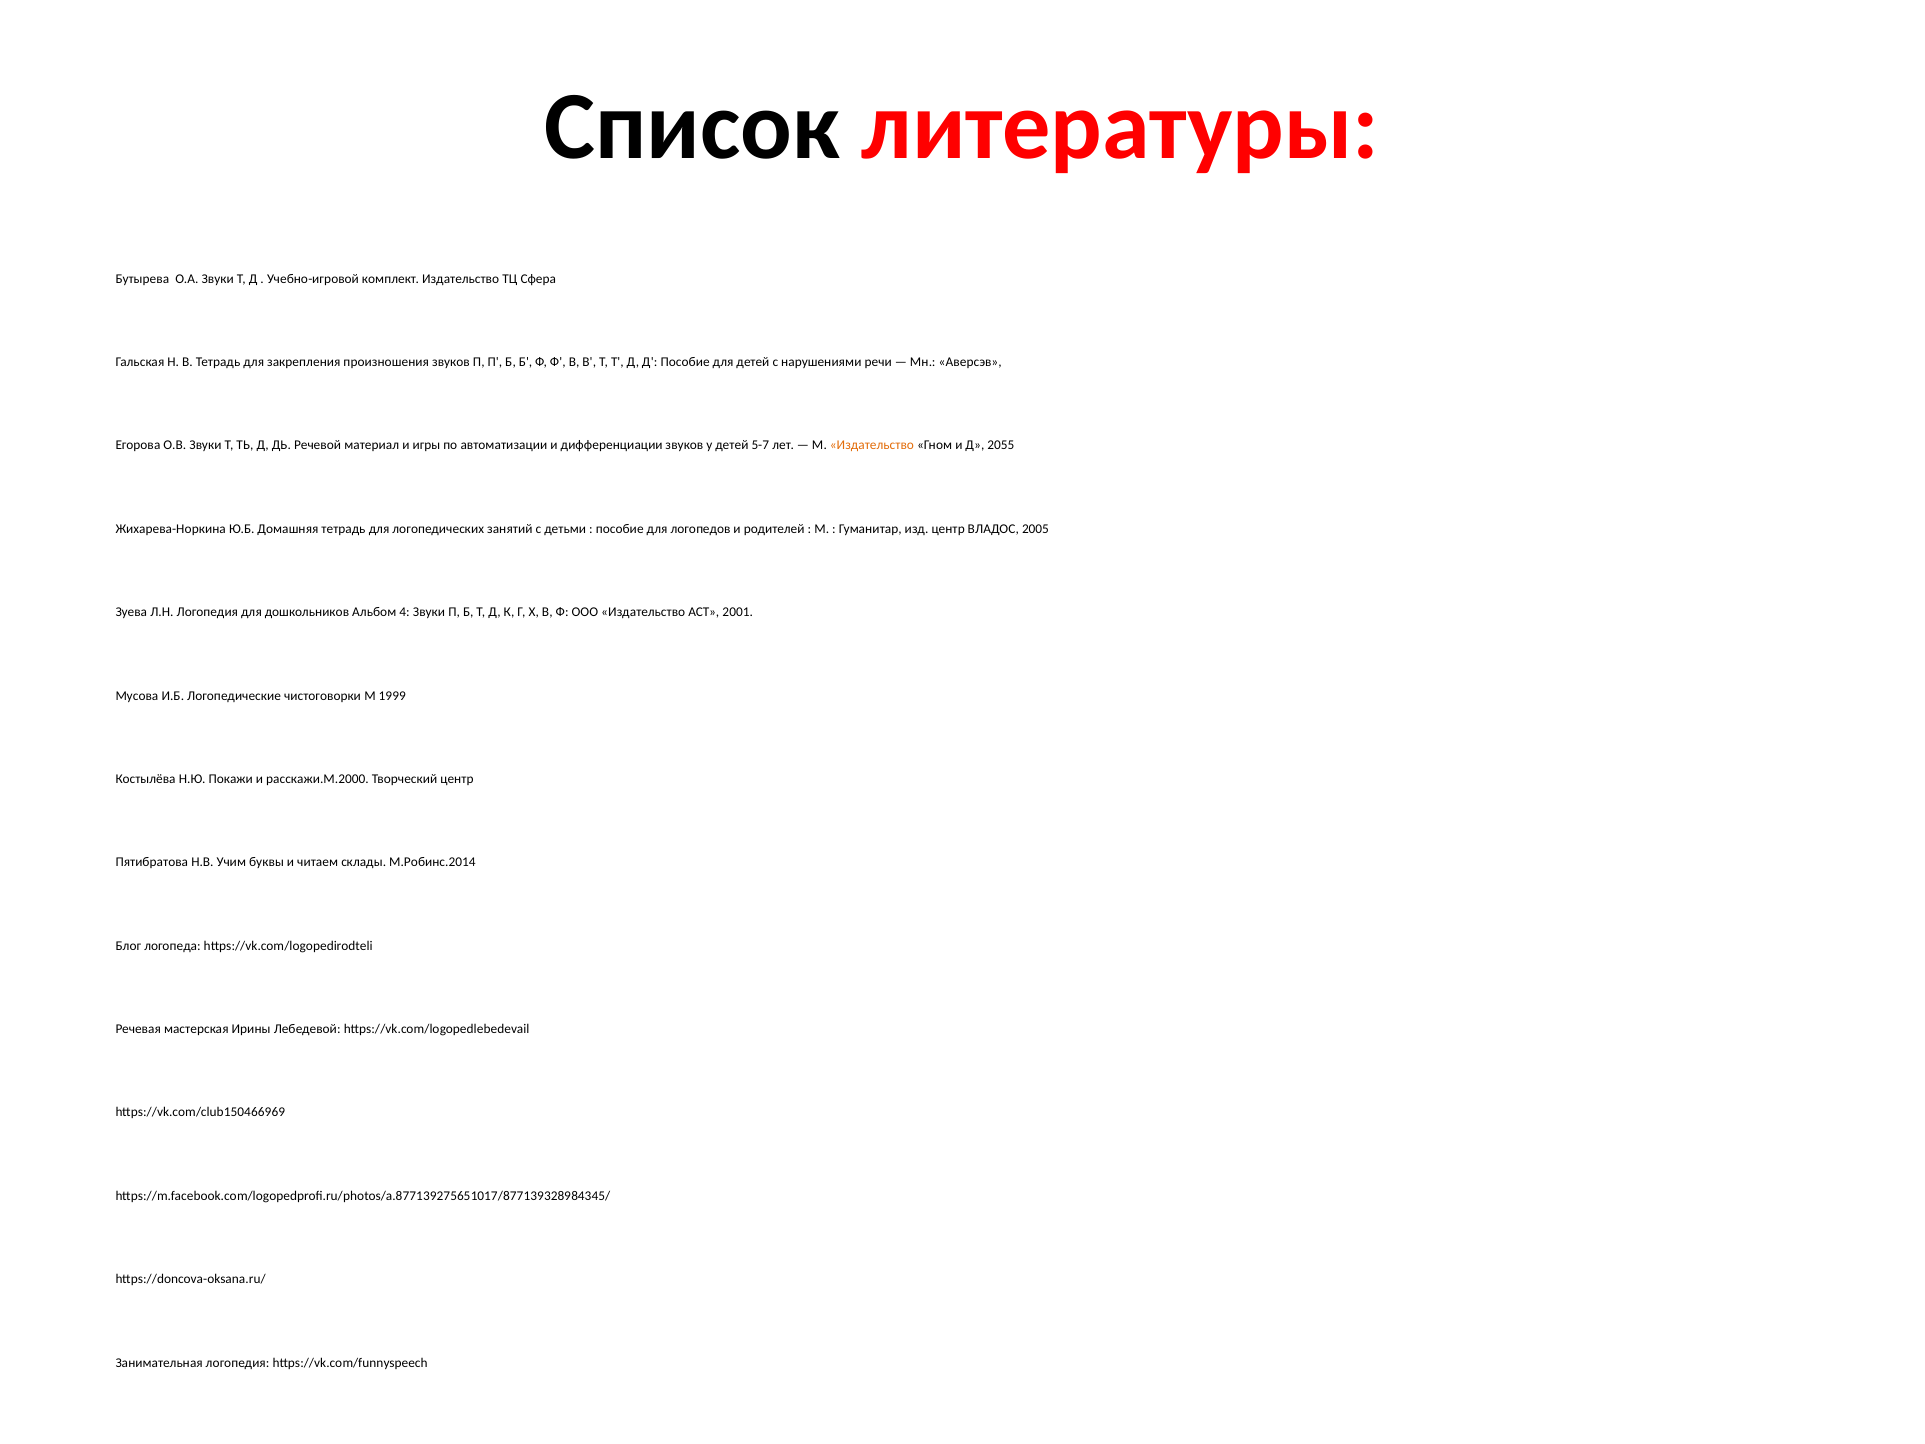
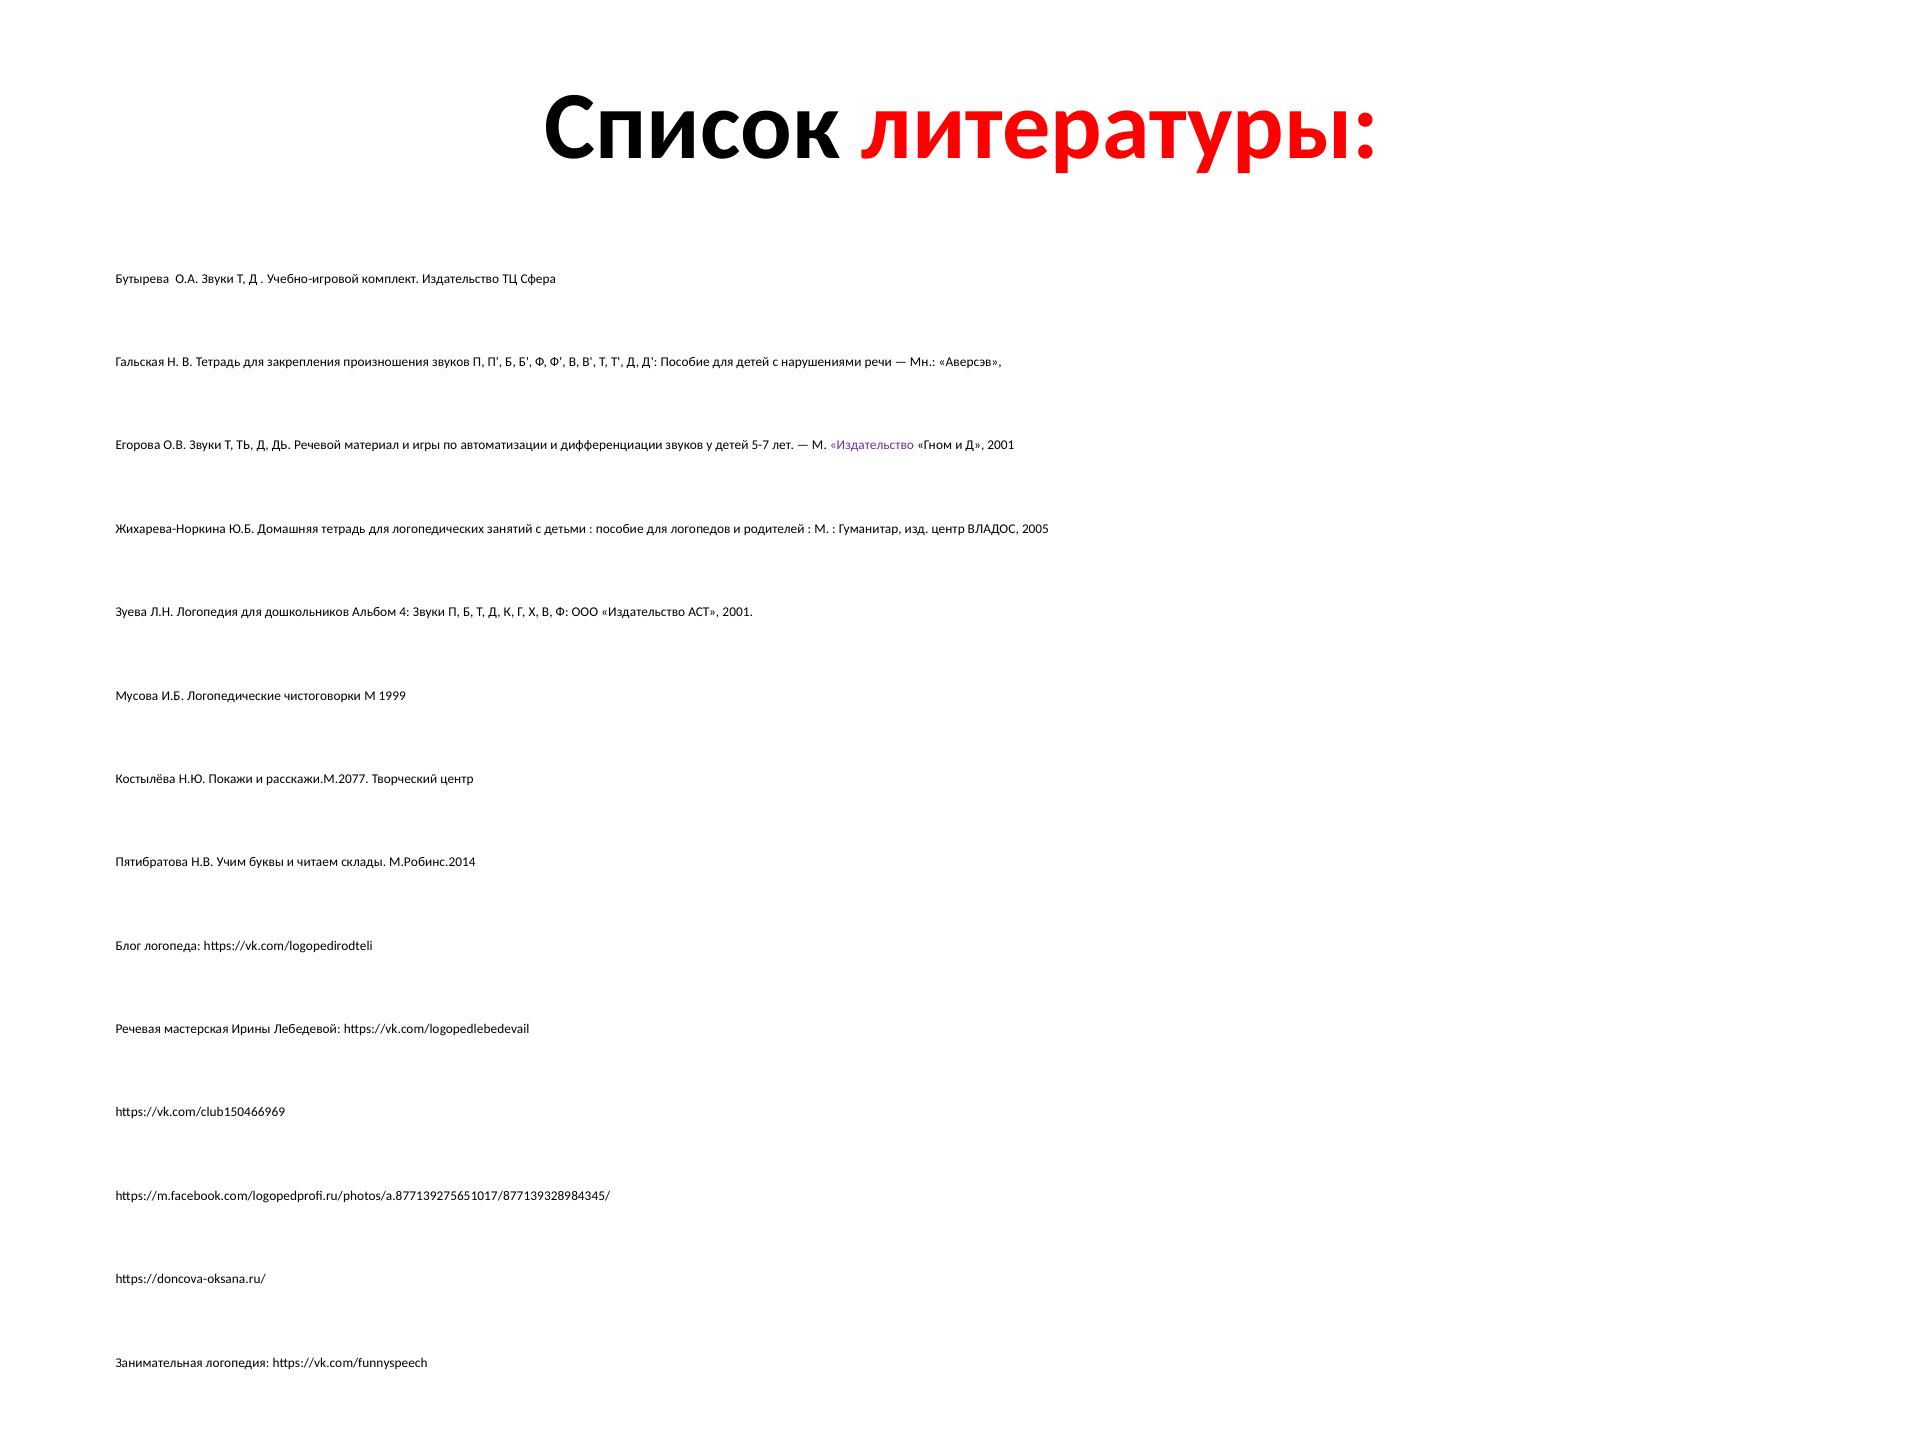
Издательство at (872, 445) colour: orange -> purple
Д 2055: 2055 -> 2001
расскажи.М.2000: расскажи.М.2000 -> расскажи.М.2077
